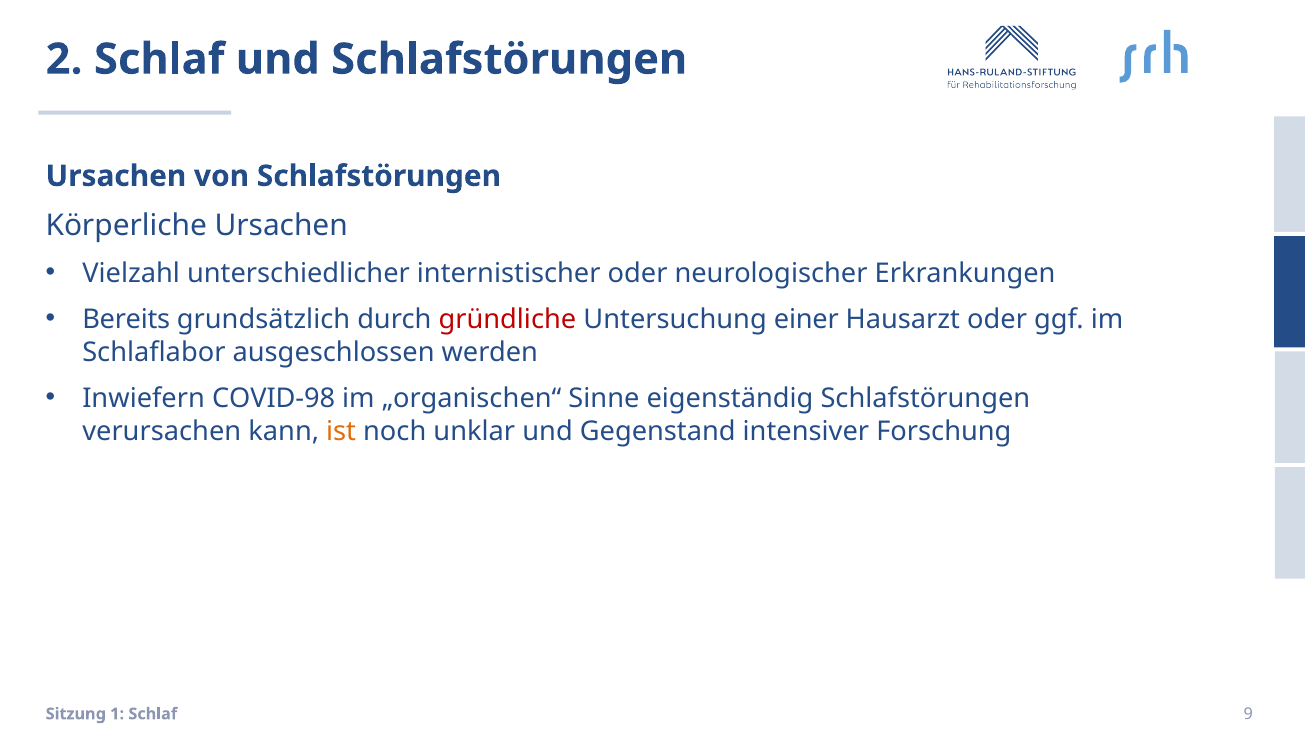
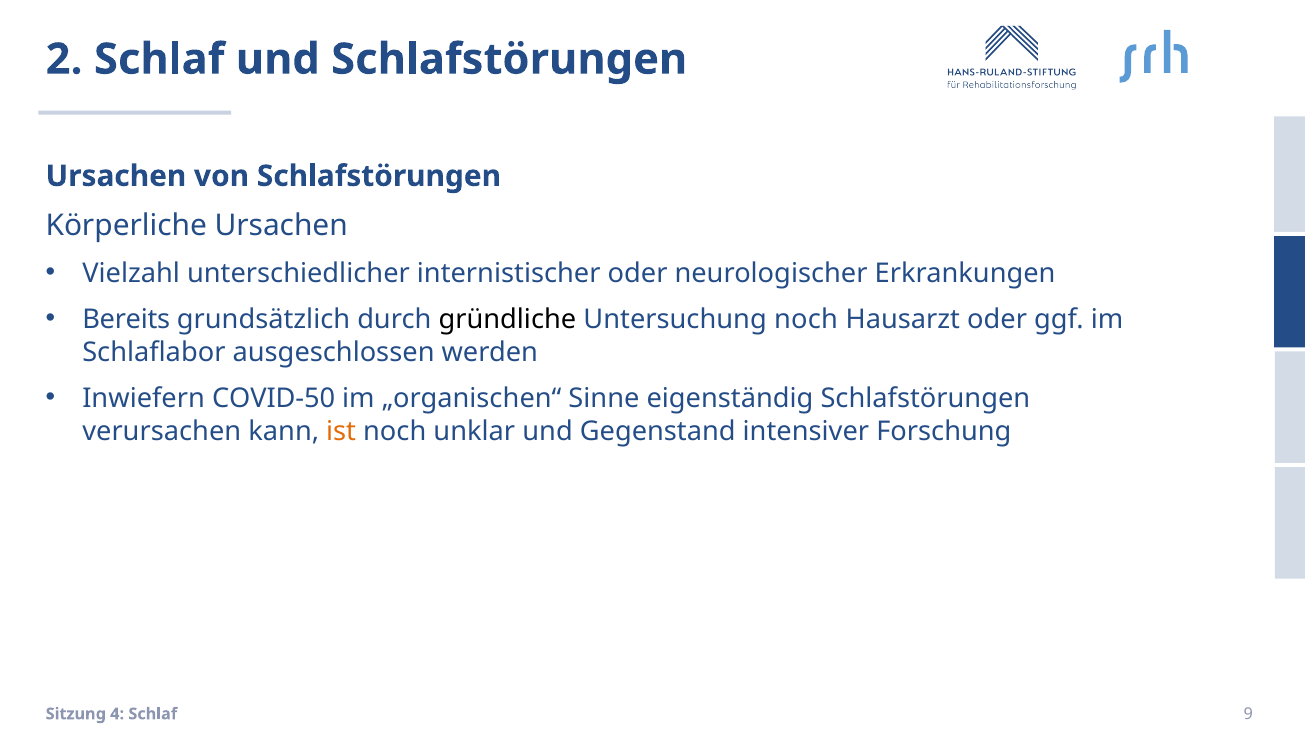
gründliche colour: red -> black
Untersuchung einer: einer -> noch
COVID-98: COVID-98 -> COVID-50
1: 1 -> 4
